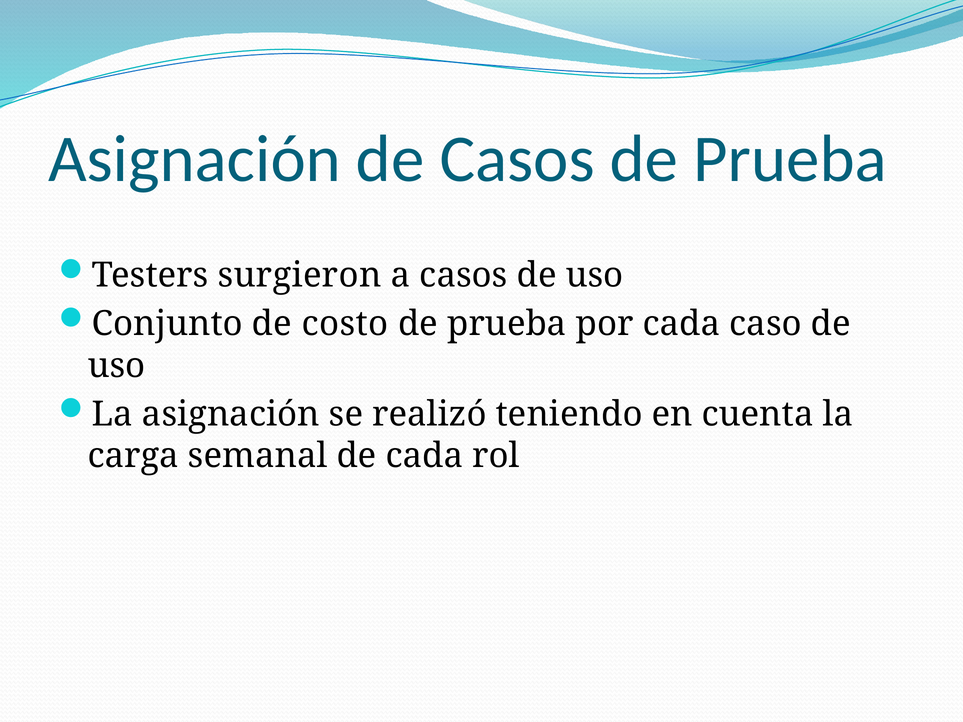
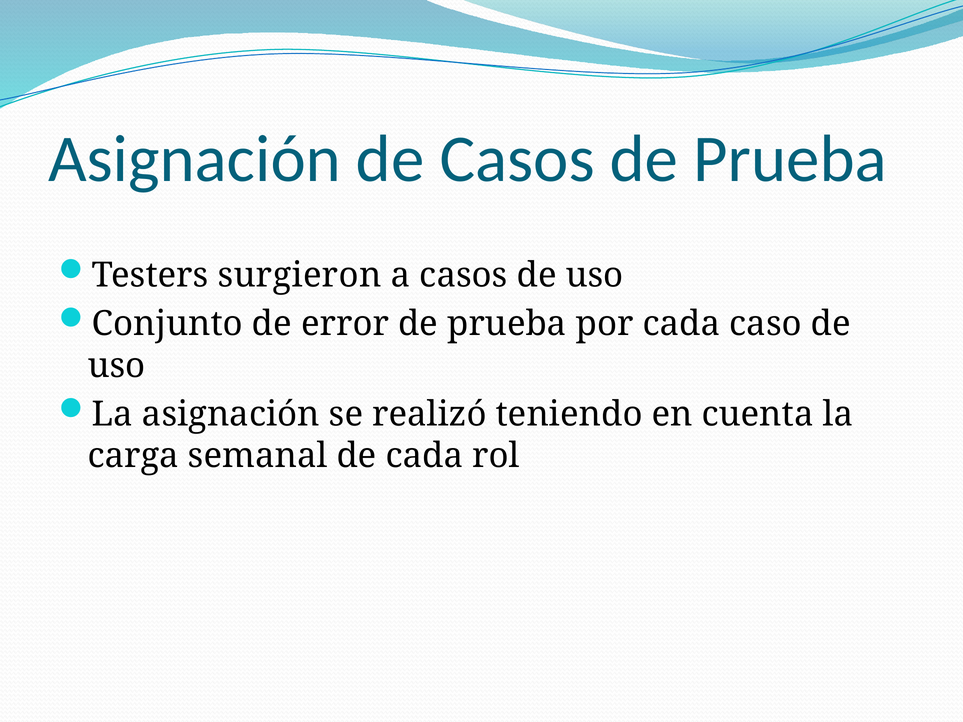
costo: costo -> error
